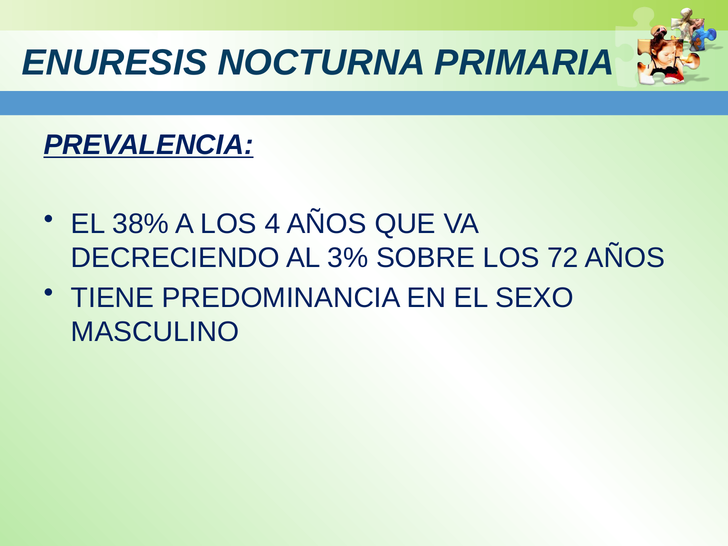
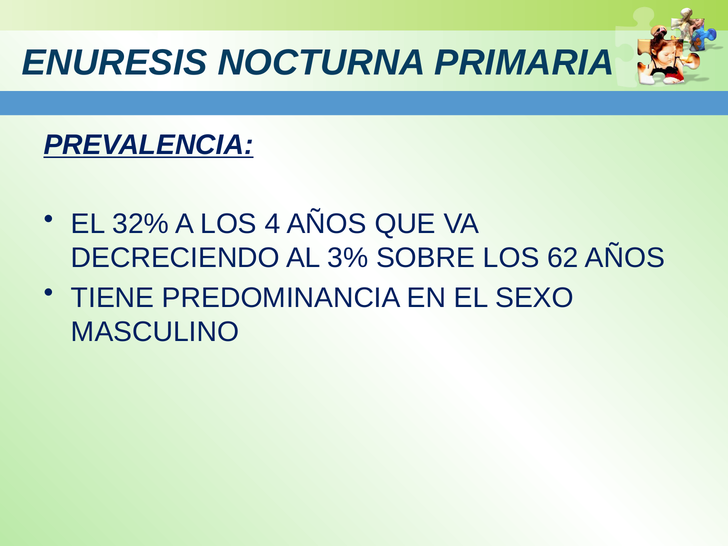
38%: 38% -> 32%
72: 72 -> 62
